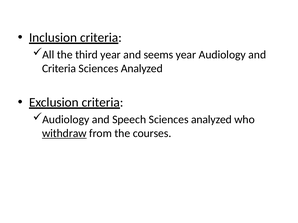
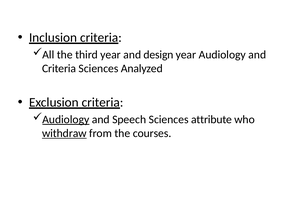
seems: seems -> design
Audiology at (66, 120) underline: none -> present
Speech Sciences analyzed: analyzed -> attribute
